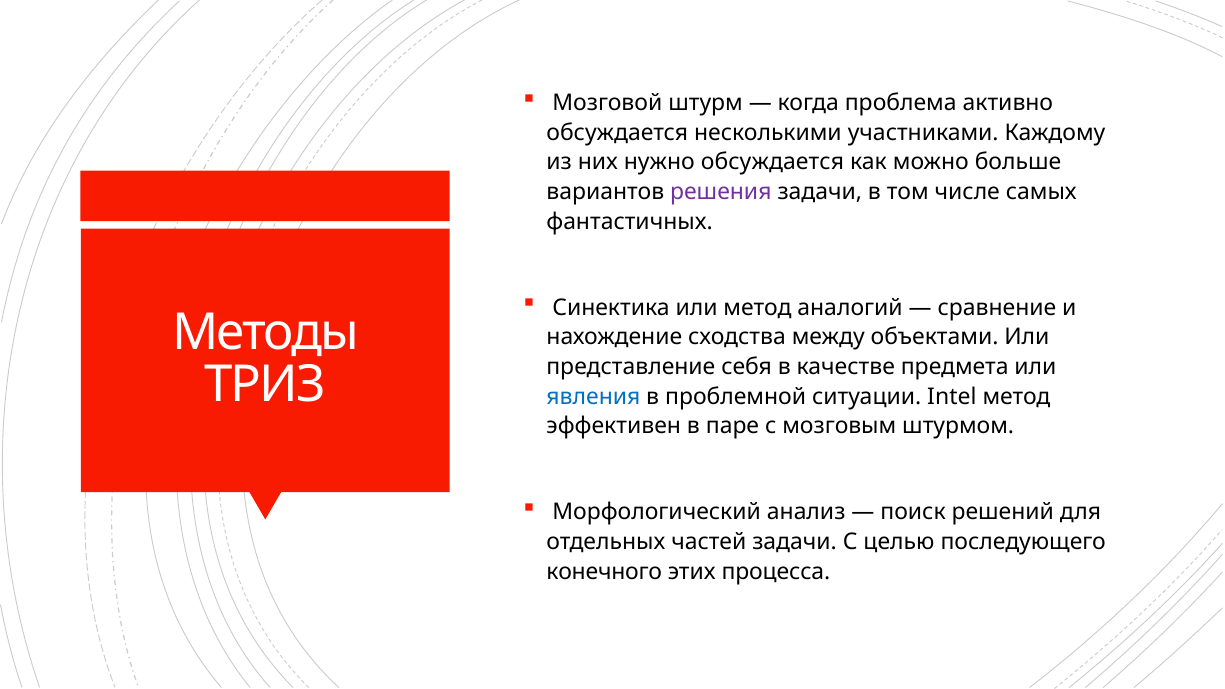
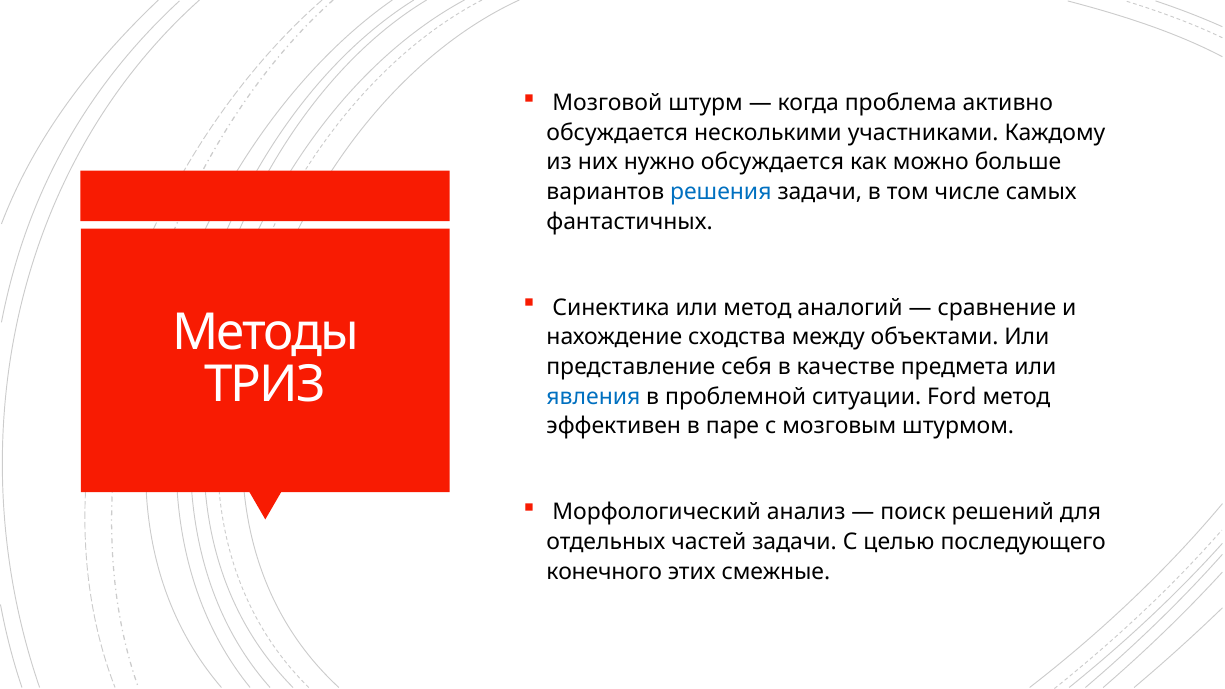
решения colour: purple -> blue
Intel: Intel -> Ford
процесса: процесса -> смежные
